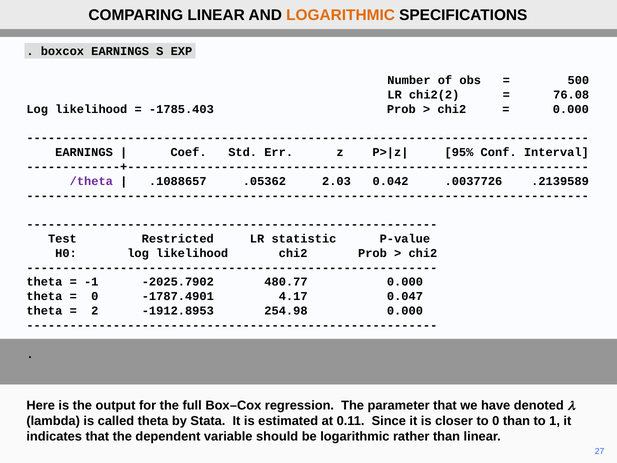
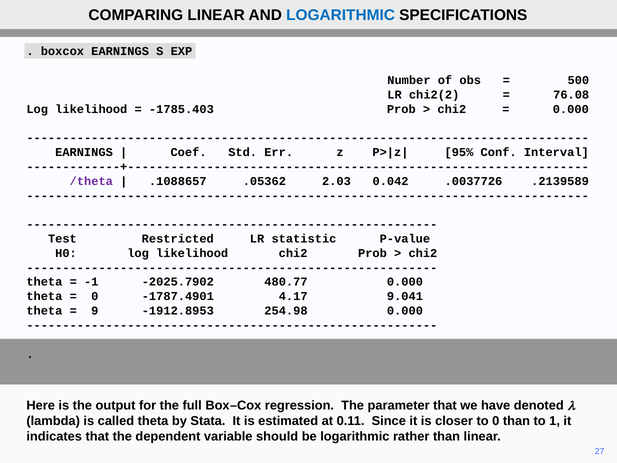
LOGARITHMIC at (341, 15) colour: orange -> blue
0.047: 0.047 -> 9.041
2: 2 -> 9
